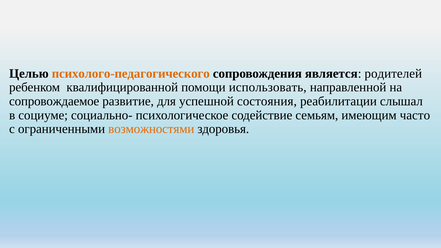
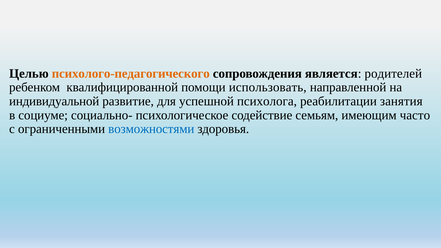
сопровождаемое: сопровождаемое -> индивидуальной
состояния: состояния -> психолога
слышал: слышал -> занятия
возможностями colour: orange -> blue
